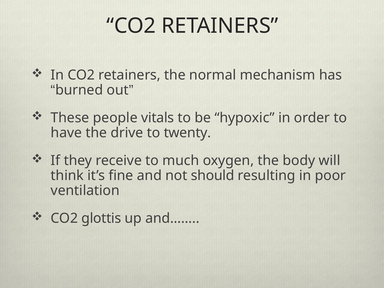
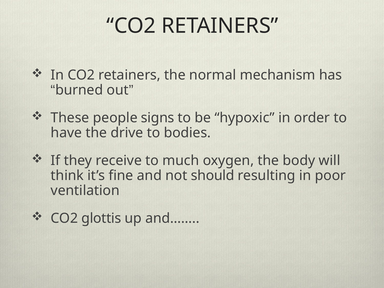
vitals: vitals -> signs
twenty: twenty -> bodies
